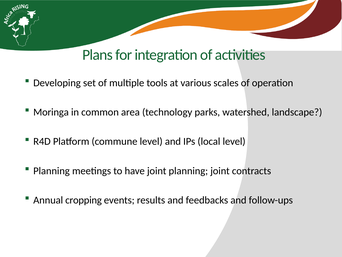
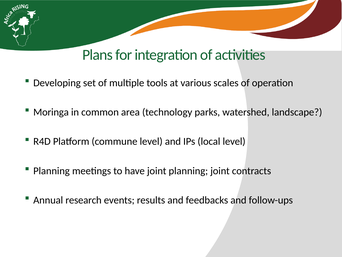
cropping: cropping -> research
